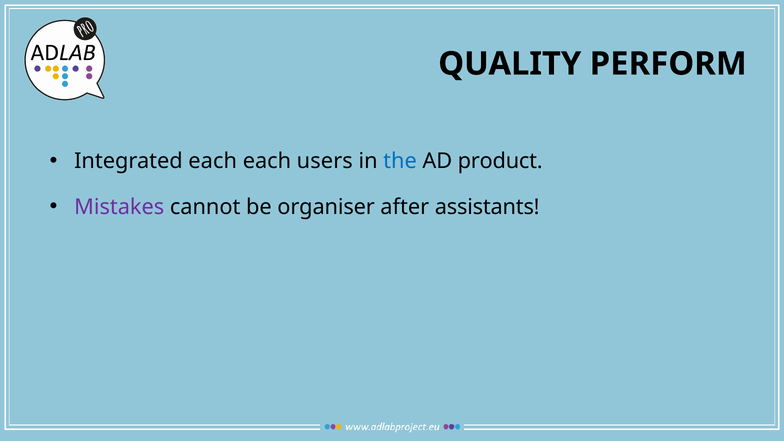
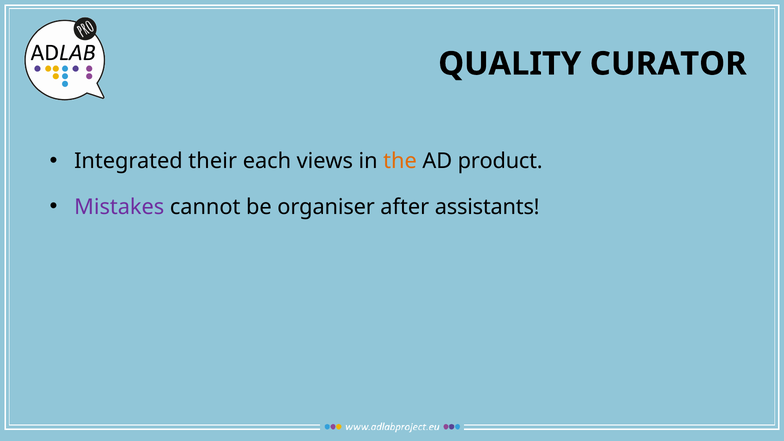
PERFORM: PERFORM -> CURATOR
Integrated each: each -> their
users: users -> views
the colour: blue -> orange
